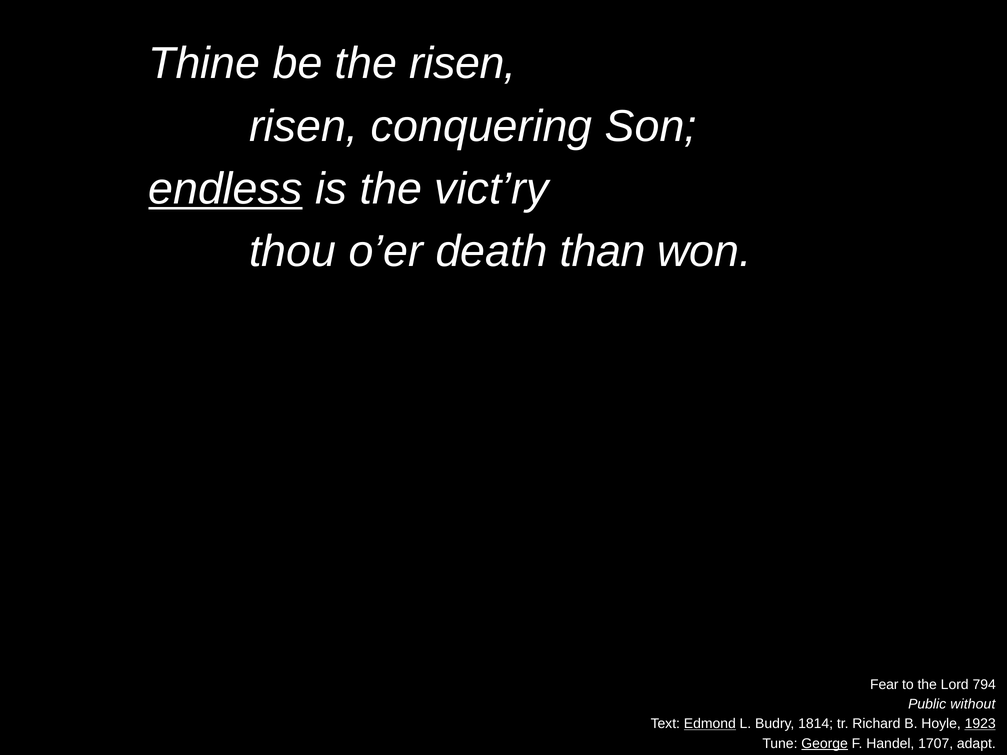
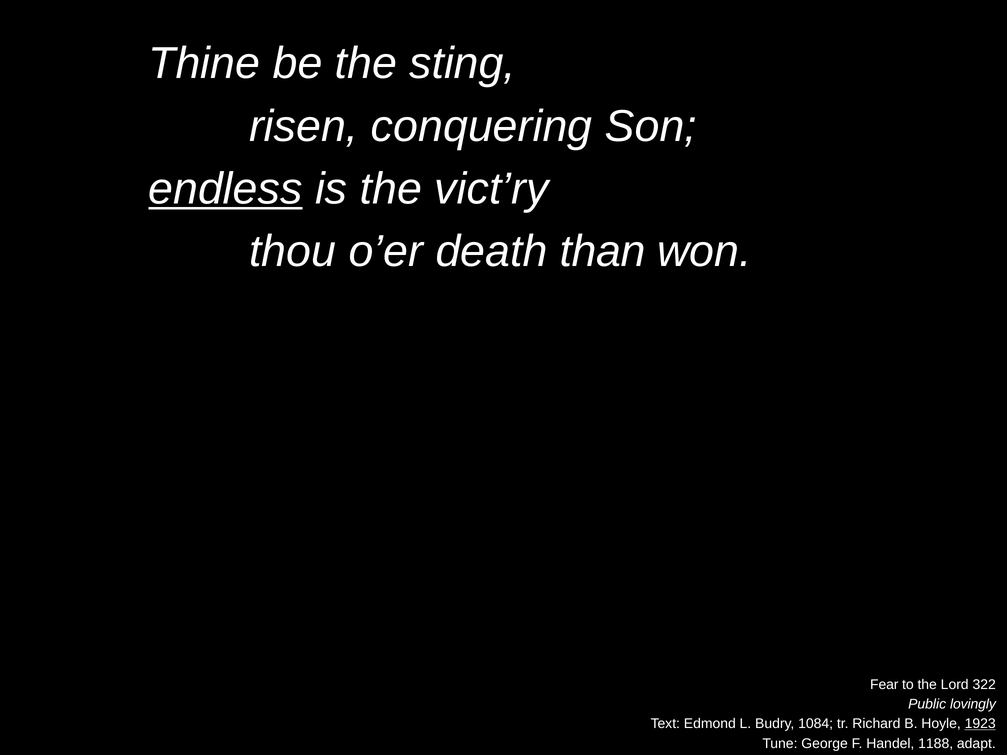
the risen: risen -> sting
794: 794 -> 322
without: without -> lovingly
Edmond underline: present -> none
1814: 1814 -> 1084
George underline: present -> none
1707: 1707 -> 1188
